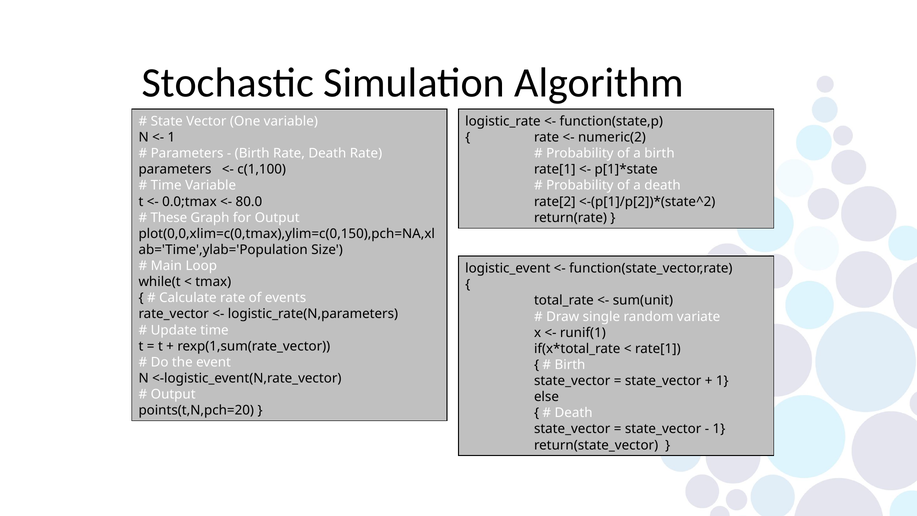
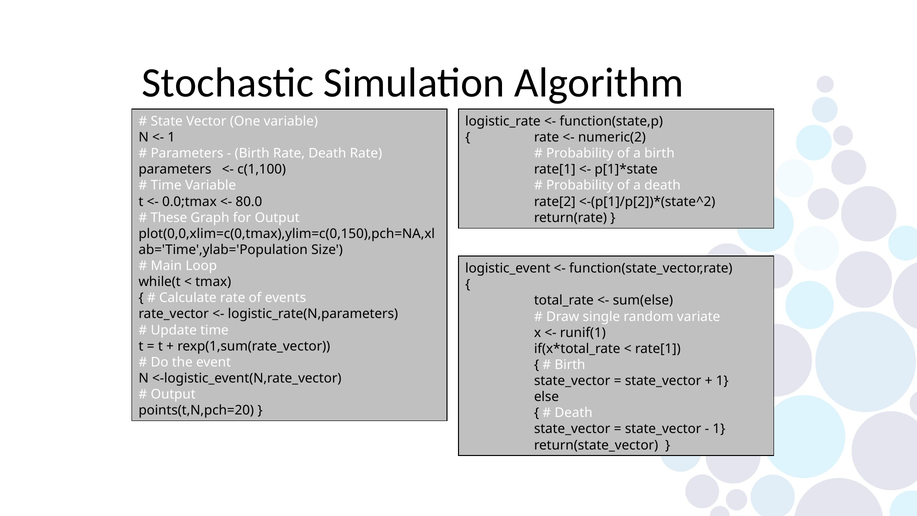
sum(unit: sum(unit -> sum(else
